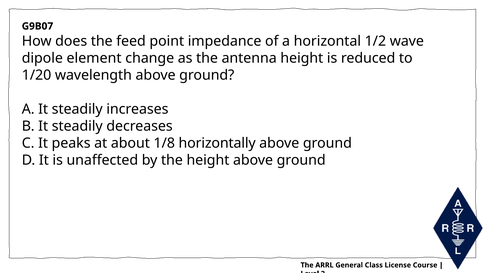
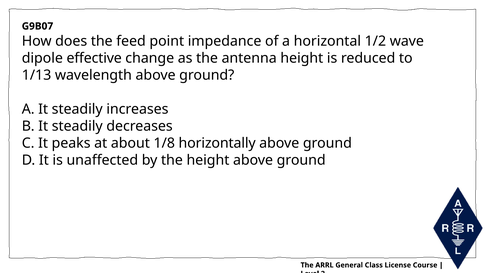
element: element -> effective
1/20: 1/20 -> 1/13
